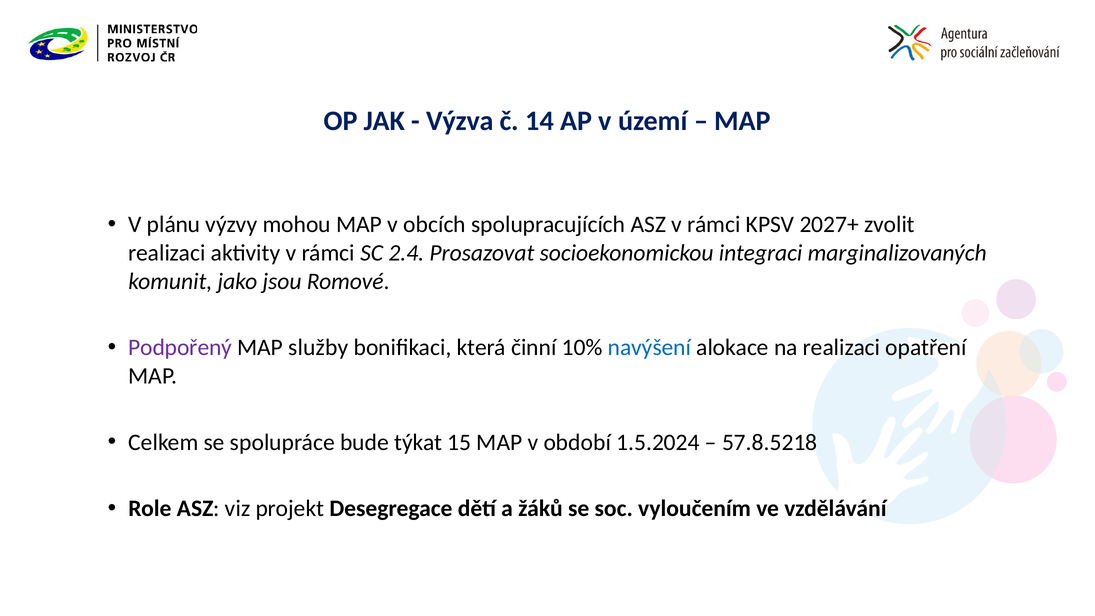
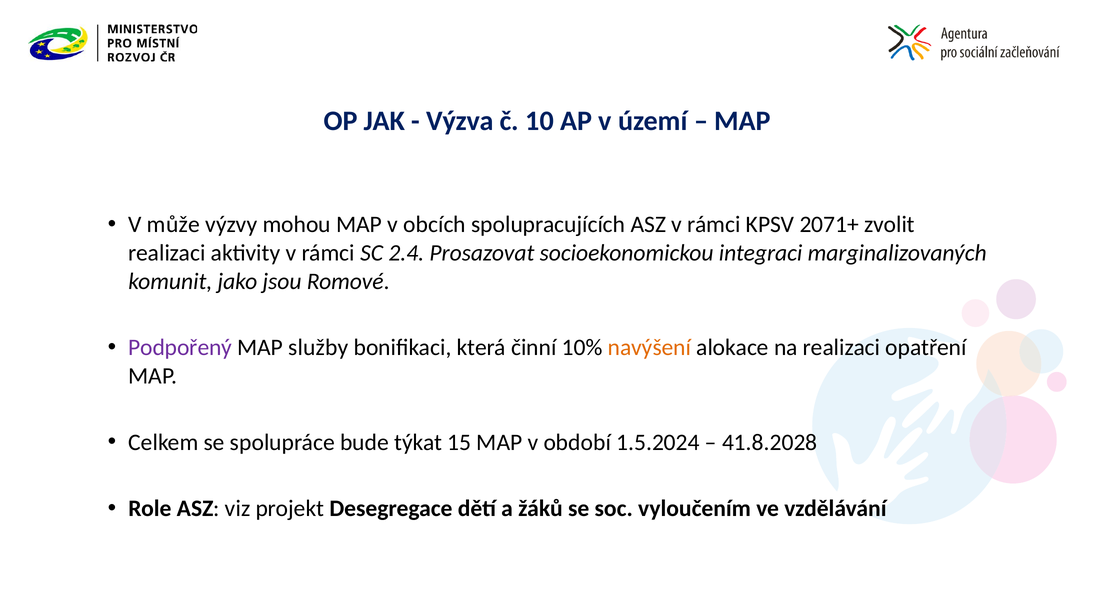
14: 14 -> 10
plánu: plánu -> může
2027+: 2027+ -> 2071+
navýšení colour: blue -> orange
57.8.5218: 57.8.5218 -> 41.8.2028
